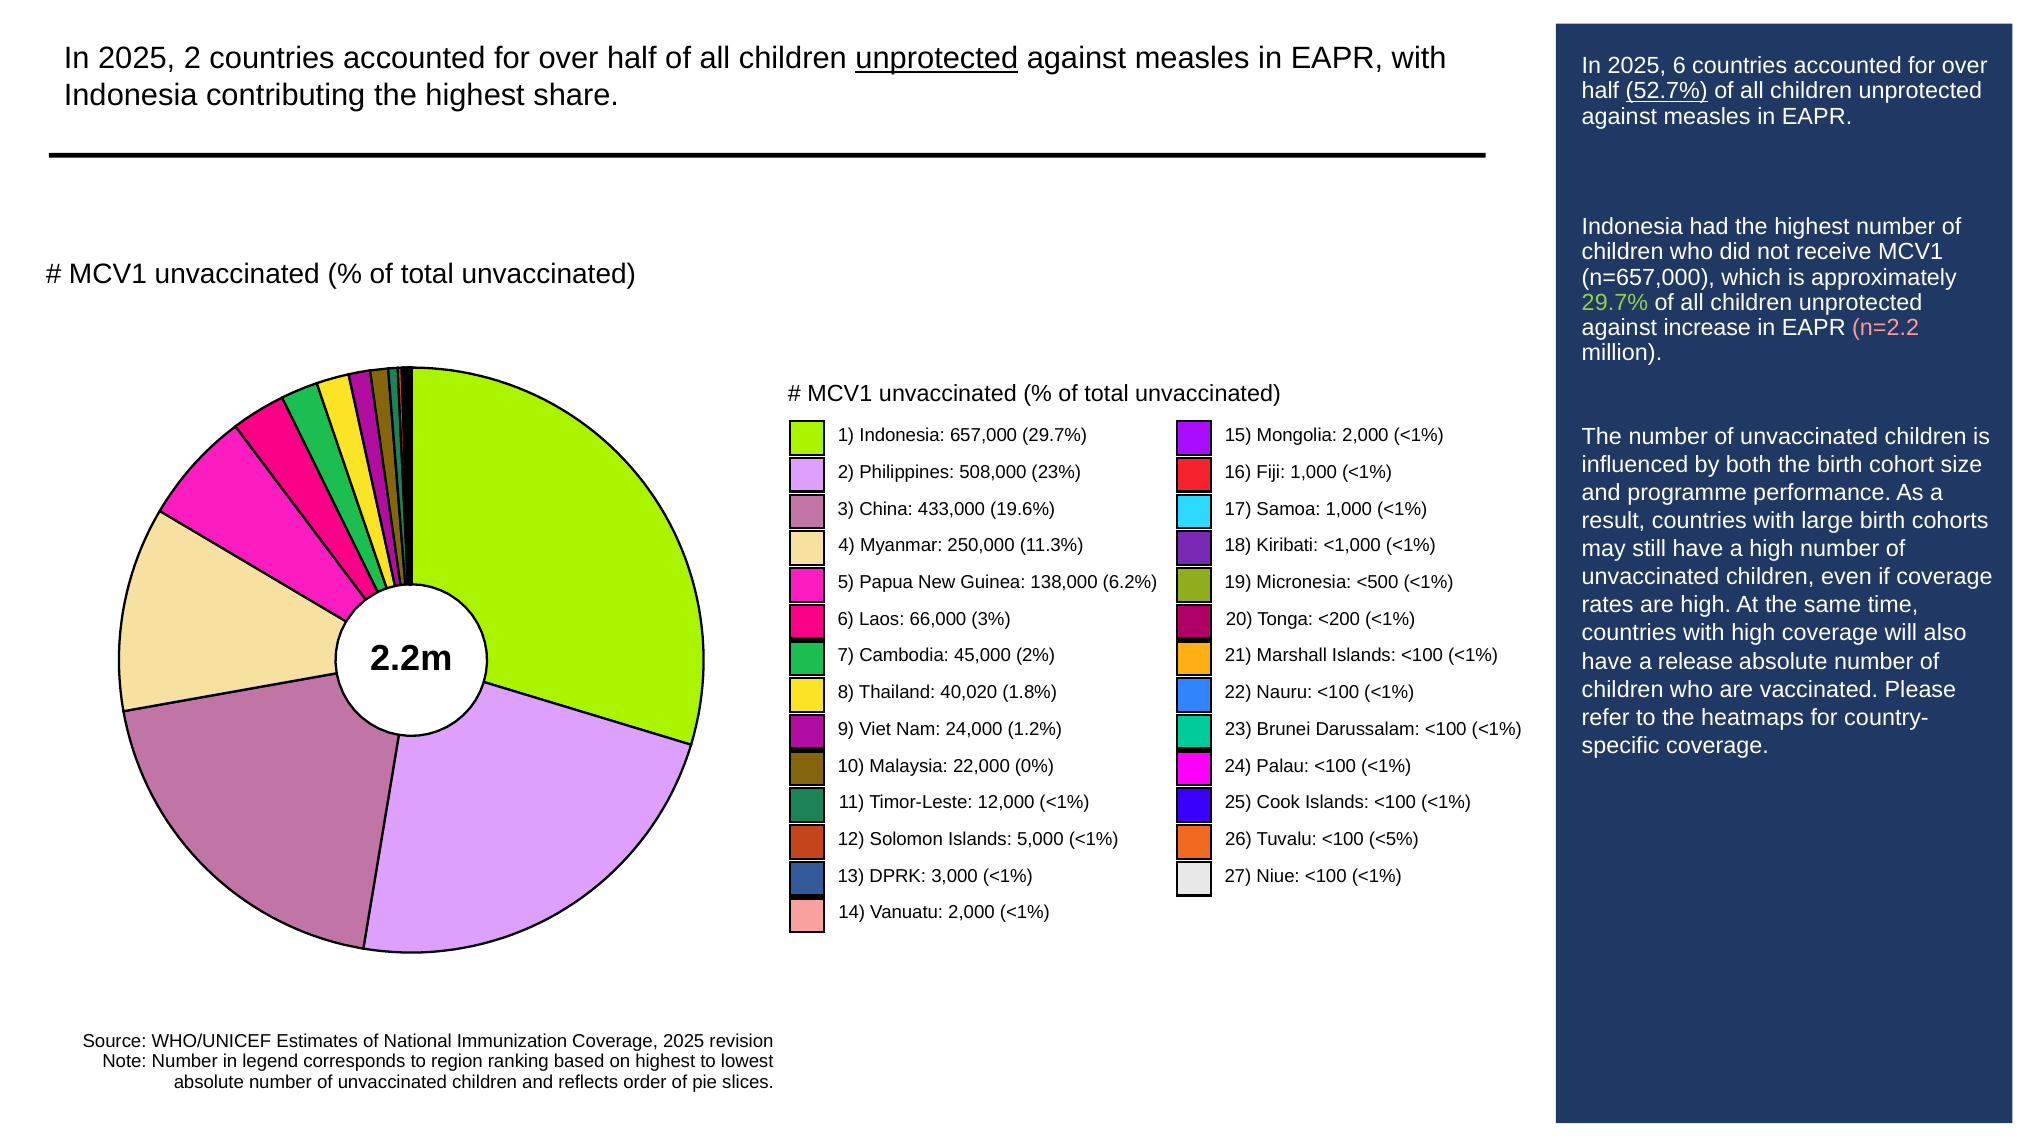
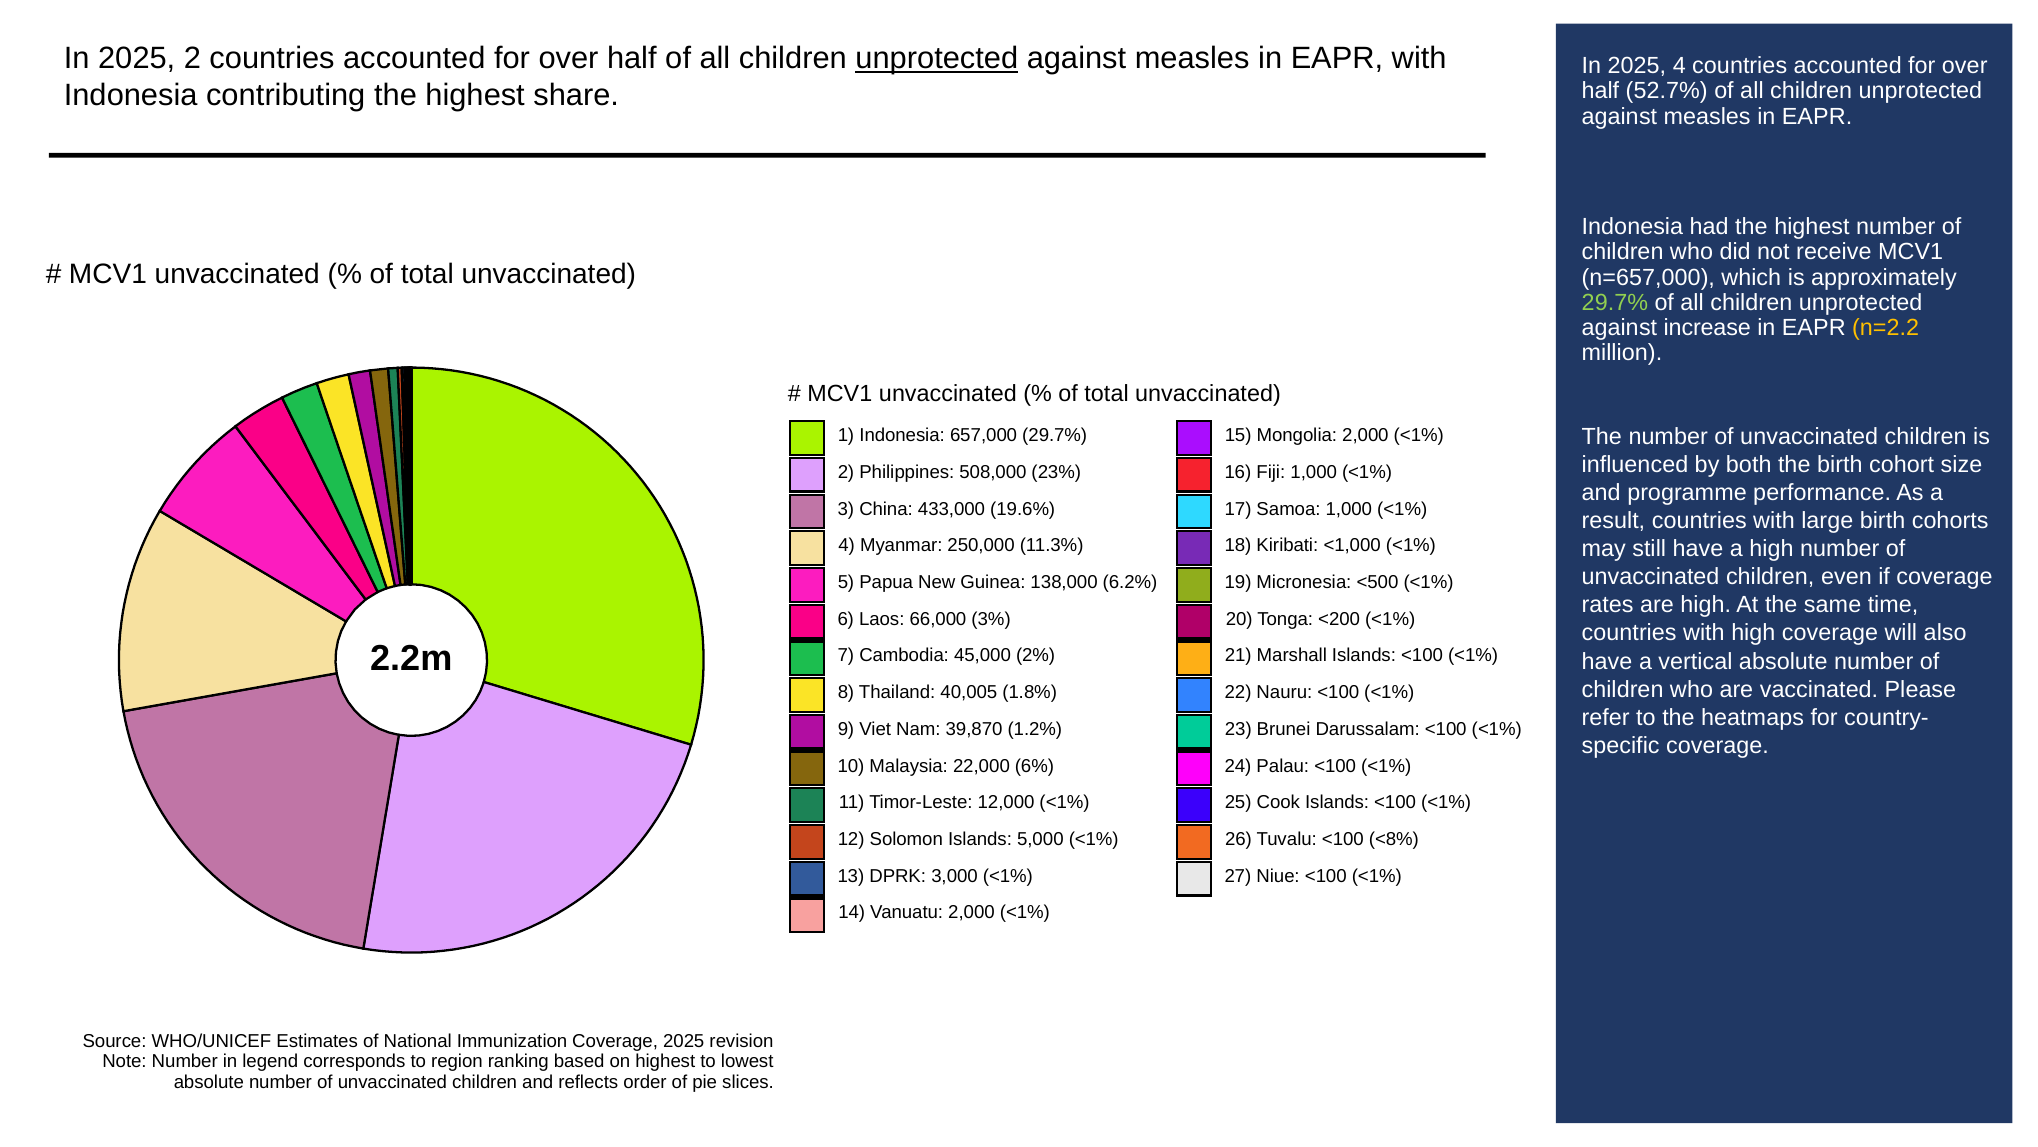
2025 6: 6 -> 4
52.7% underline: present -> none
n=2.2 colour: pink -> yellow
release: release -> vertical
40,020: 40,020 -> 40,005
24,000: 24,000 -> 39,870
0%: 0% -> 6%
<5%: <5% -> <8%
